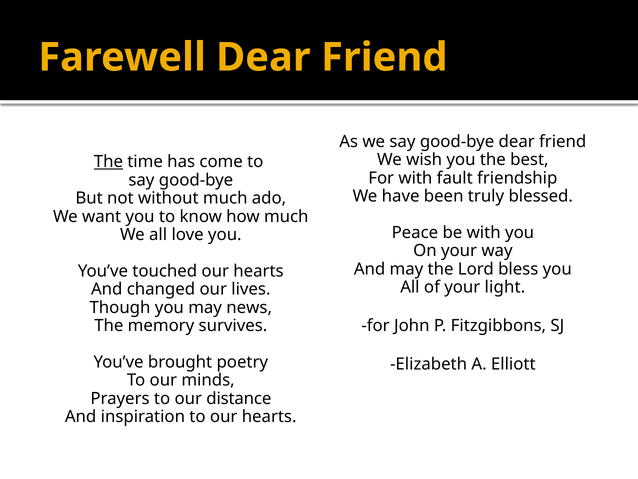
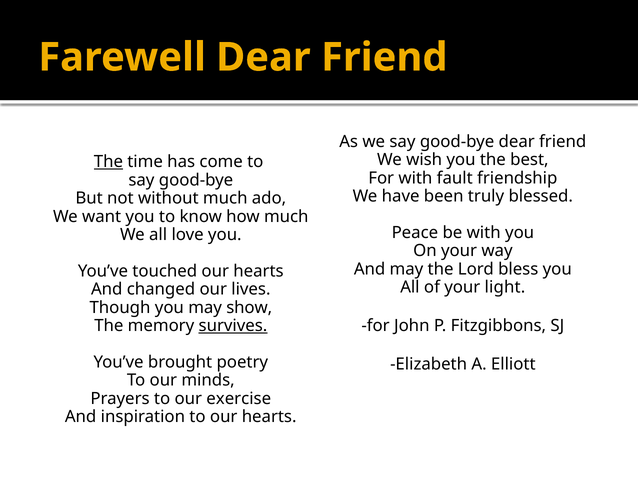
news: news -> show
survives underline: none -> present
distance: distance -> exercise
